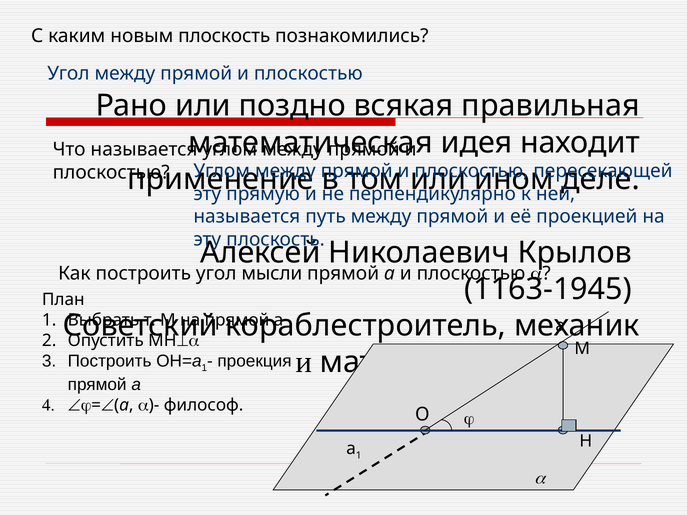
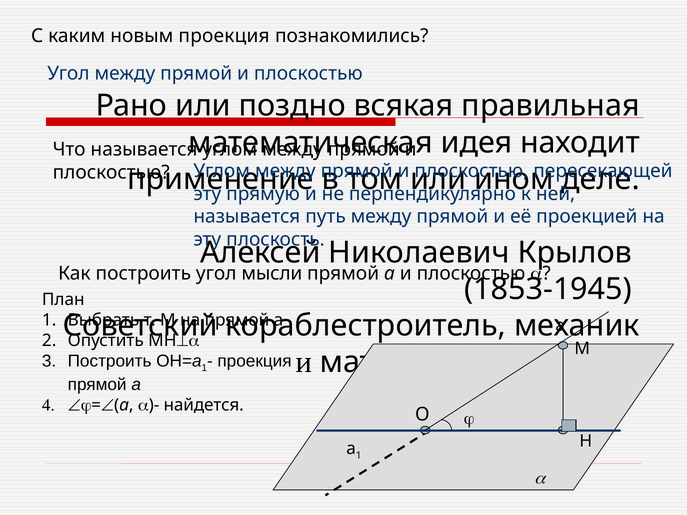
новым плоскость: плоскость -> проекция
1163-1945: 1163-1945 -> 1853-1945
философ: философ -> найдется
